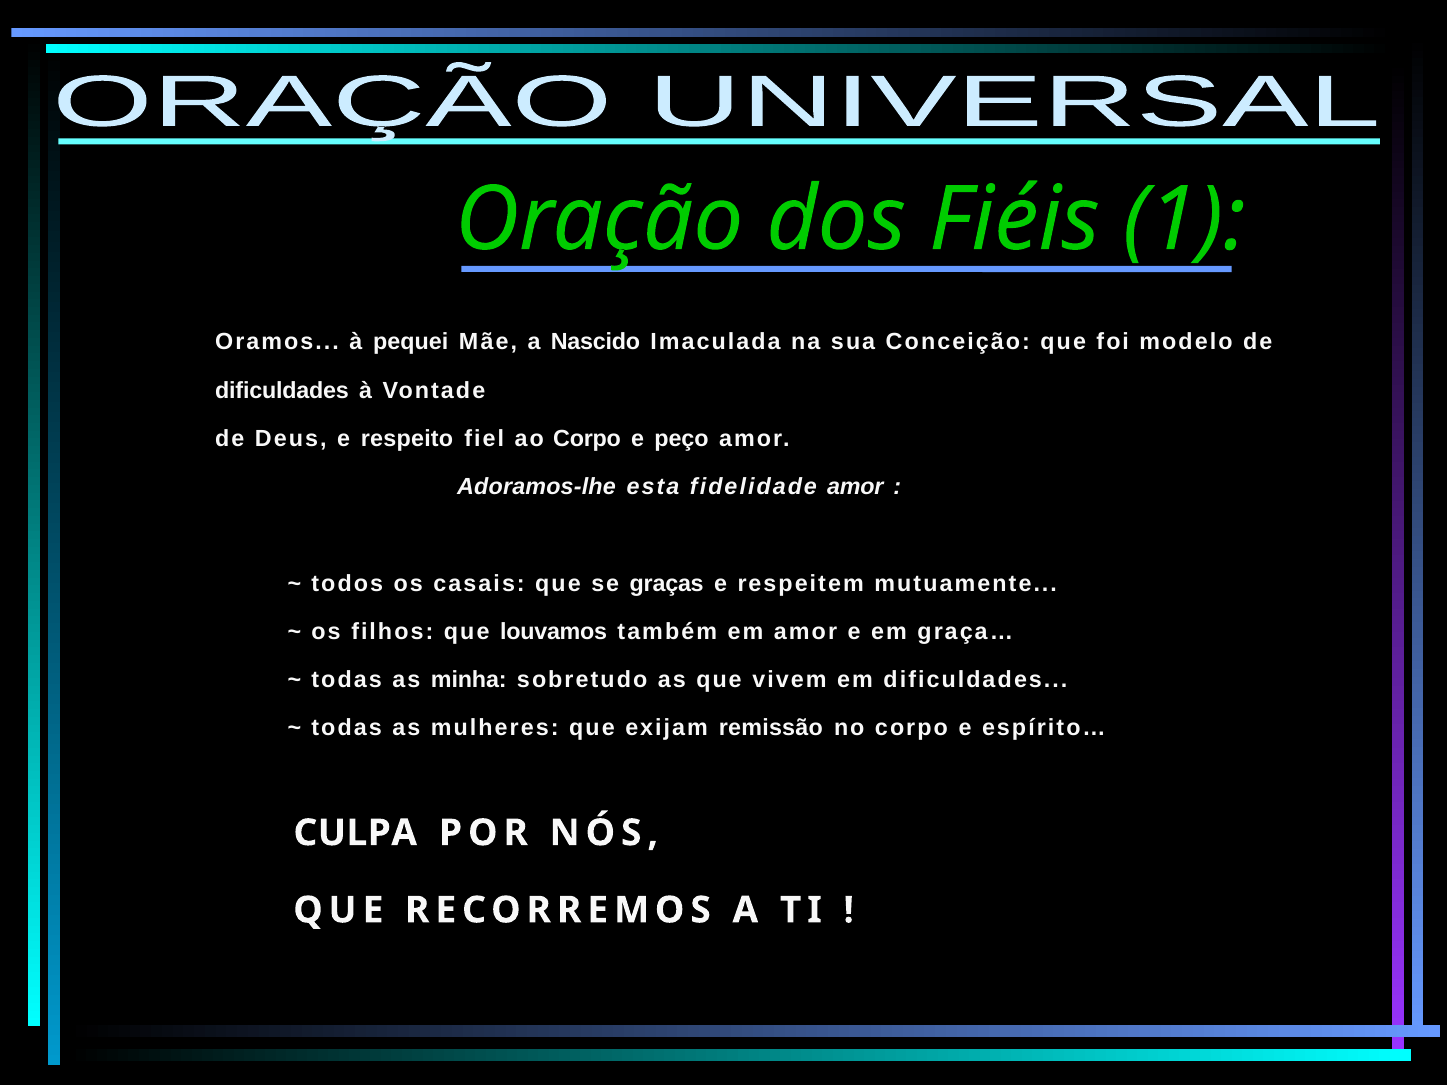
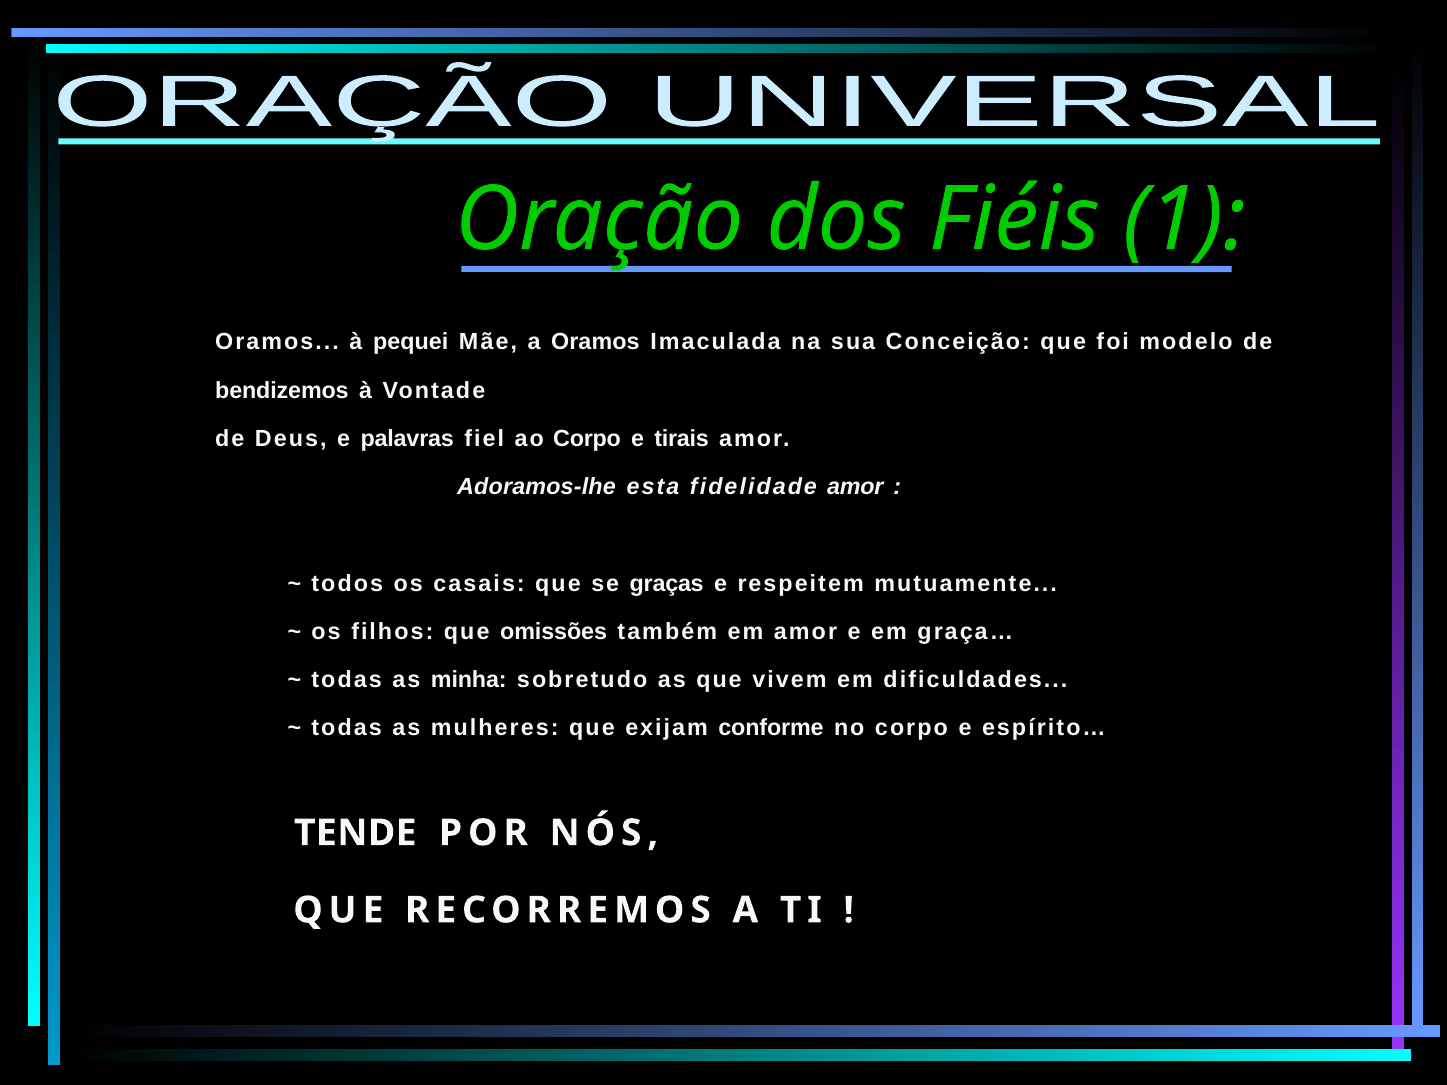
a Nascido: Nascido -> Oramos
dificuldades at (282, 391): dificuldades -> bendizemos
respeito: respeito -> palavras
peço: peço -> tirais
louvamos: louvamos -> omissões
remissão: remissão -> conforme
CULPA: CULPA -> TENDE
